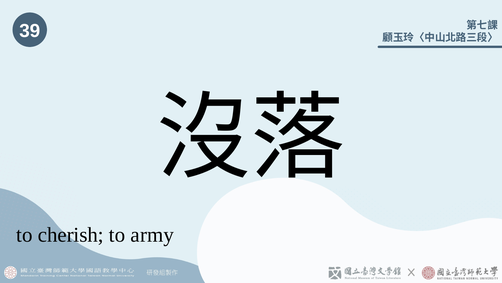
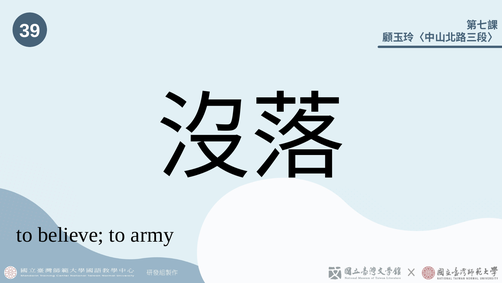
cherish: cherish -> believe
